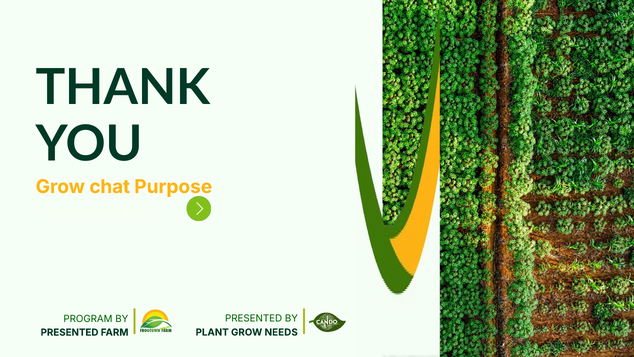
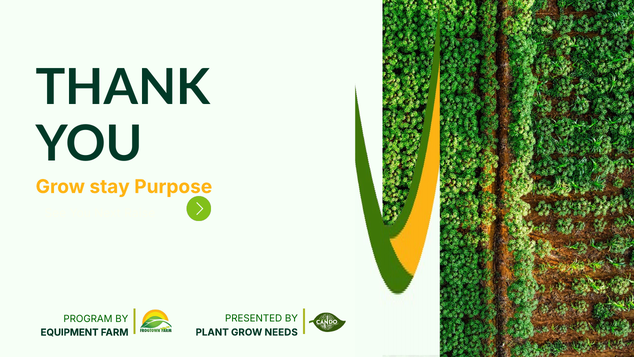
chat: chat -> stay
PRESENTED at (70, 332): PRESENTED -> EQUIPMENT
